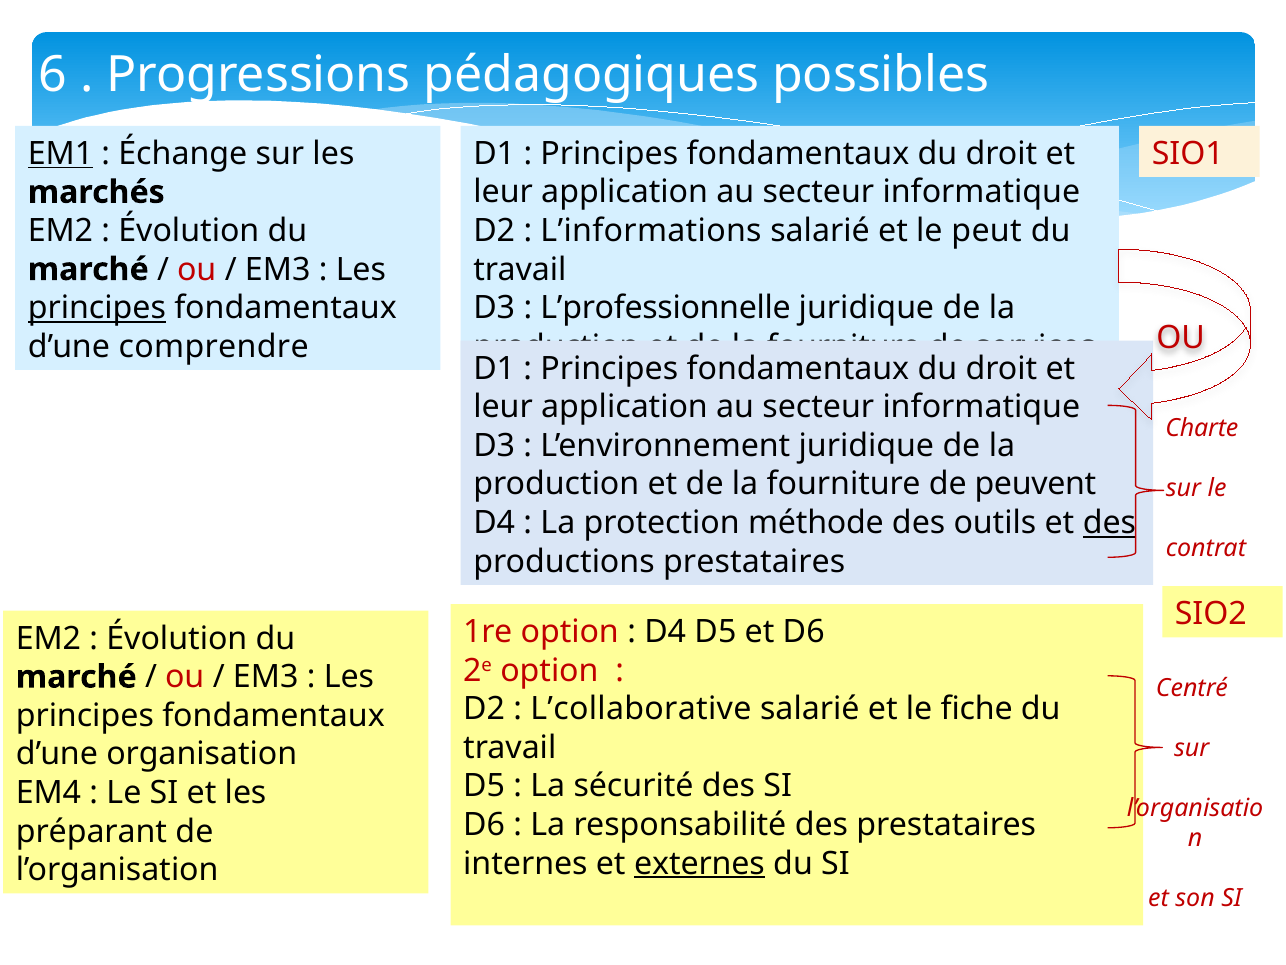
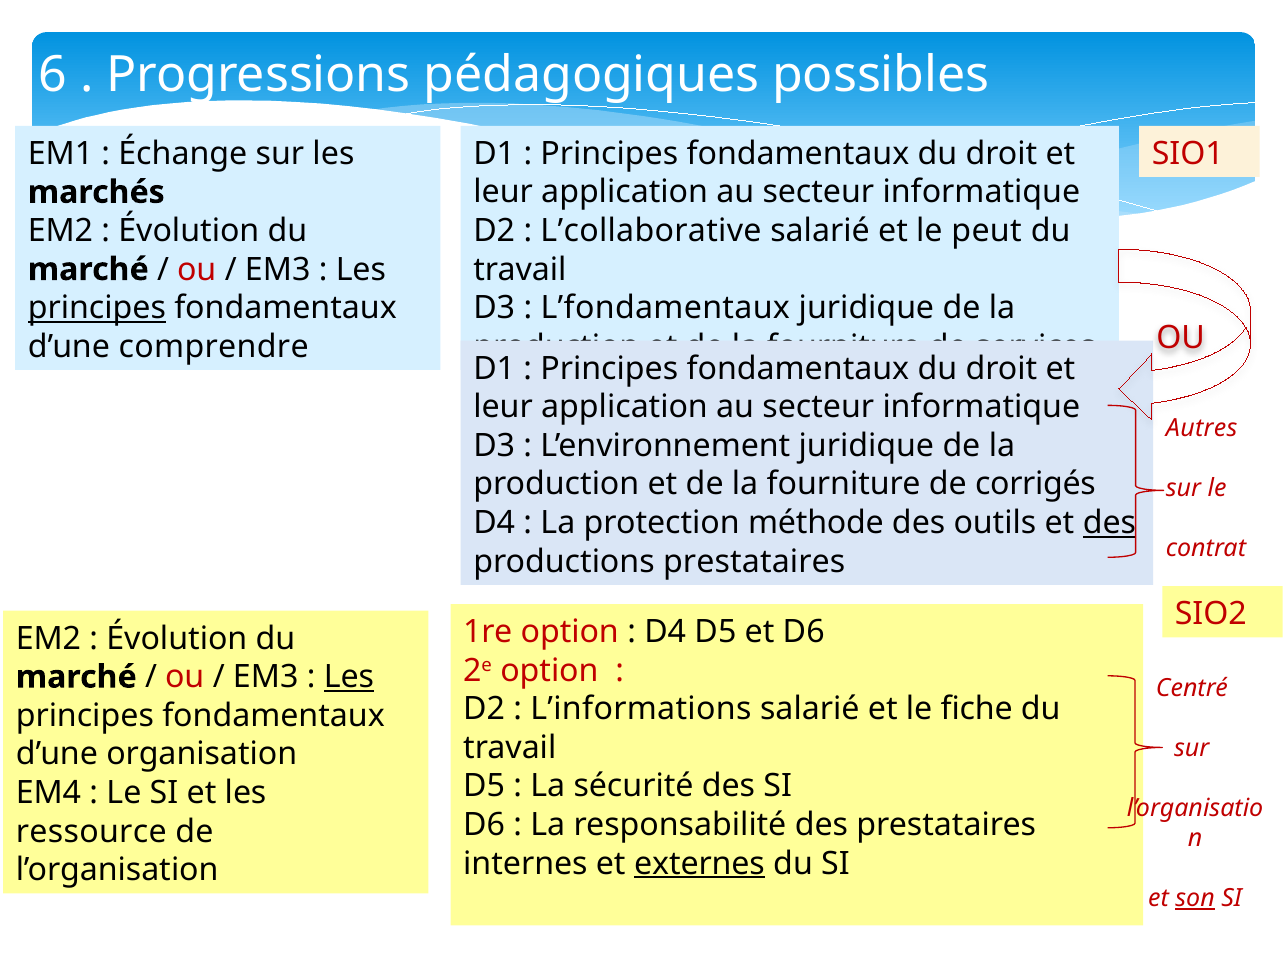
EM1 underline: present -> none
L’informations: L’informations -> L’collaborative
L’professionnelle: L’professionnelle -> L’fondamentaux
Charte: Charte -> Autres
peuvent: peuvent -> corrigés
Les at (349, 677) underline: none -> present
L’collaborative: L’collaborative -> L’informations
préparant: préparant -> ressource
son underline: none -> present
